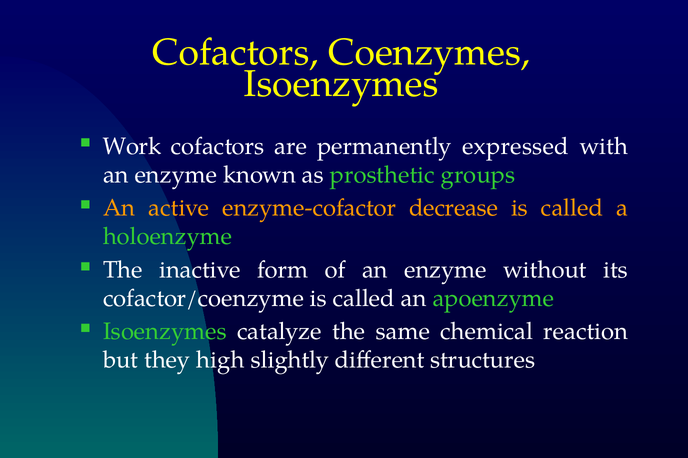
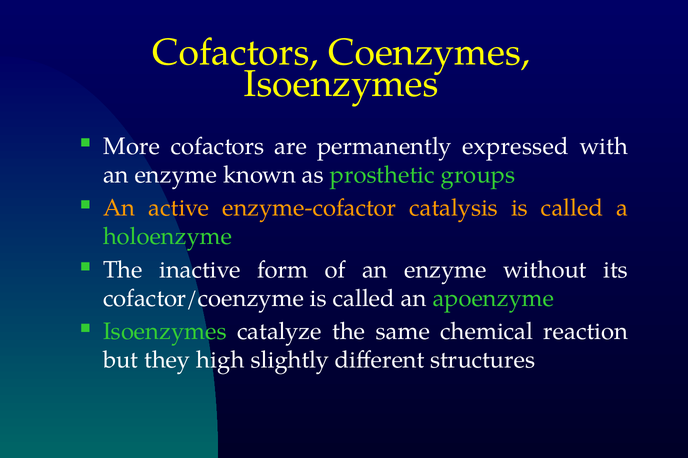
Work: Work -> More
decrease: decrease -> catalysis
